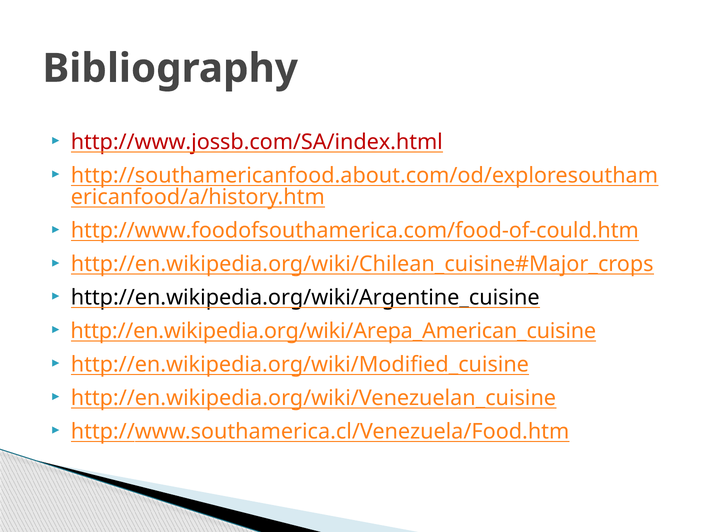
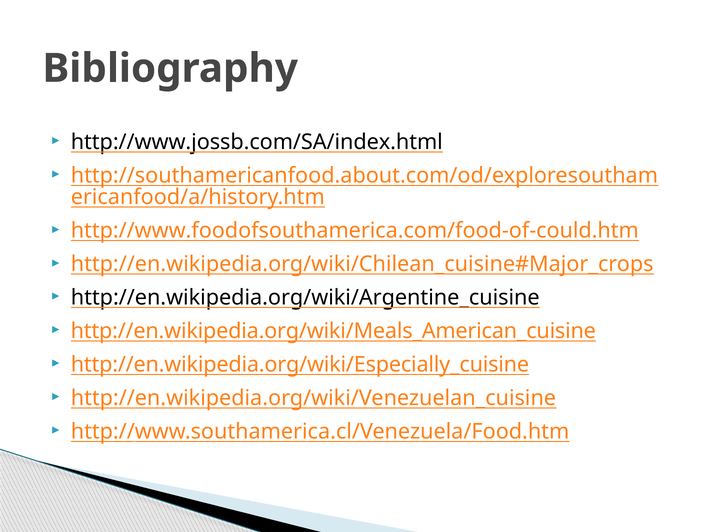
http://www.jossb.com/SA/index.html colour: red -> black
http://en.wikipedia.org/wiki/Arepa_American_cuisine: http://en.wikipedia.org/wiki/Arepa_American_cuisine -> http://en.wikipedia.org/wiki/Meals_American_cuisine
http://en.wikipedia.org/wiki/Modified_cuisine: http://en.wikipedia.org/wiki/Modified_cuisine -> http://en.wikipedia.org/wiki/Especially_cuisine
